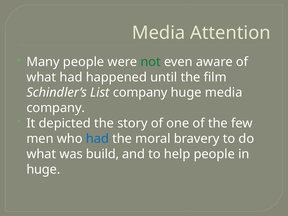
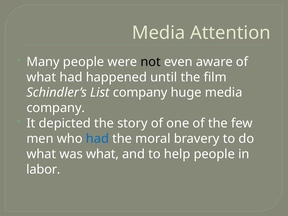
not colour: green -> black
was build: build -> what
huge at (43, 169): huge -> labor
